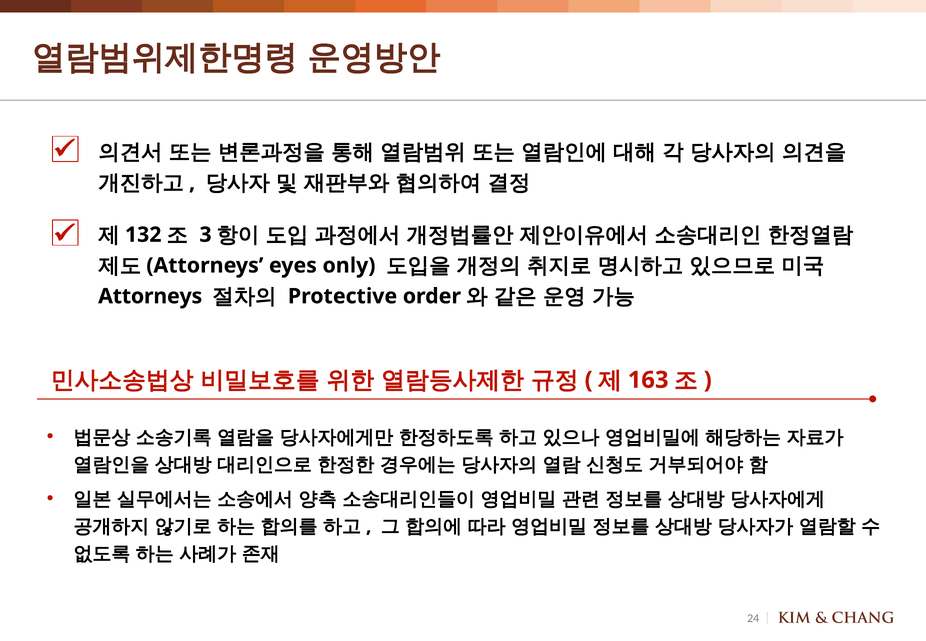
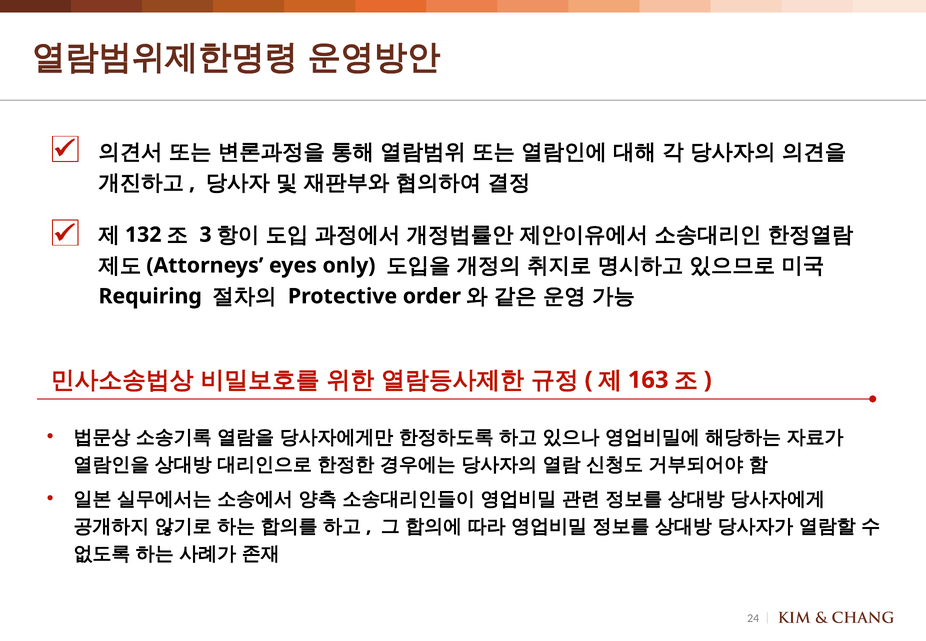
Attorneys at (150, 296): Attorneys -> Requiring
